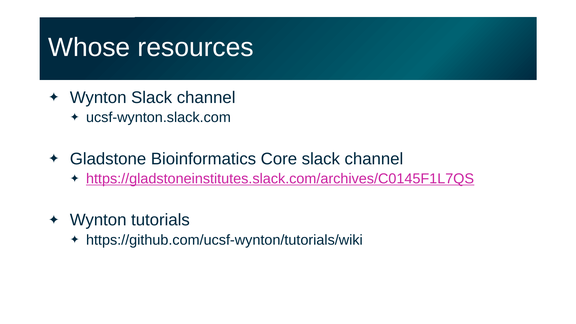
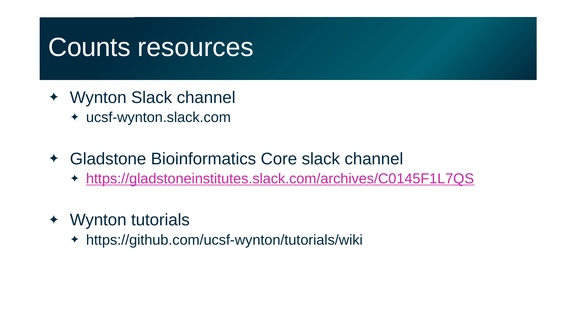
Whose: Whose -> Counts
